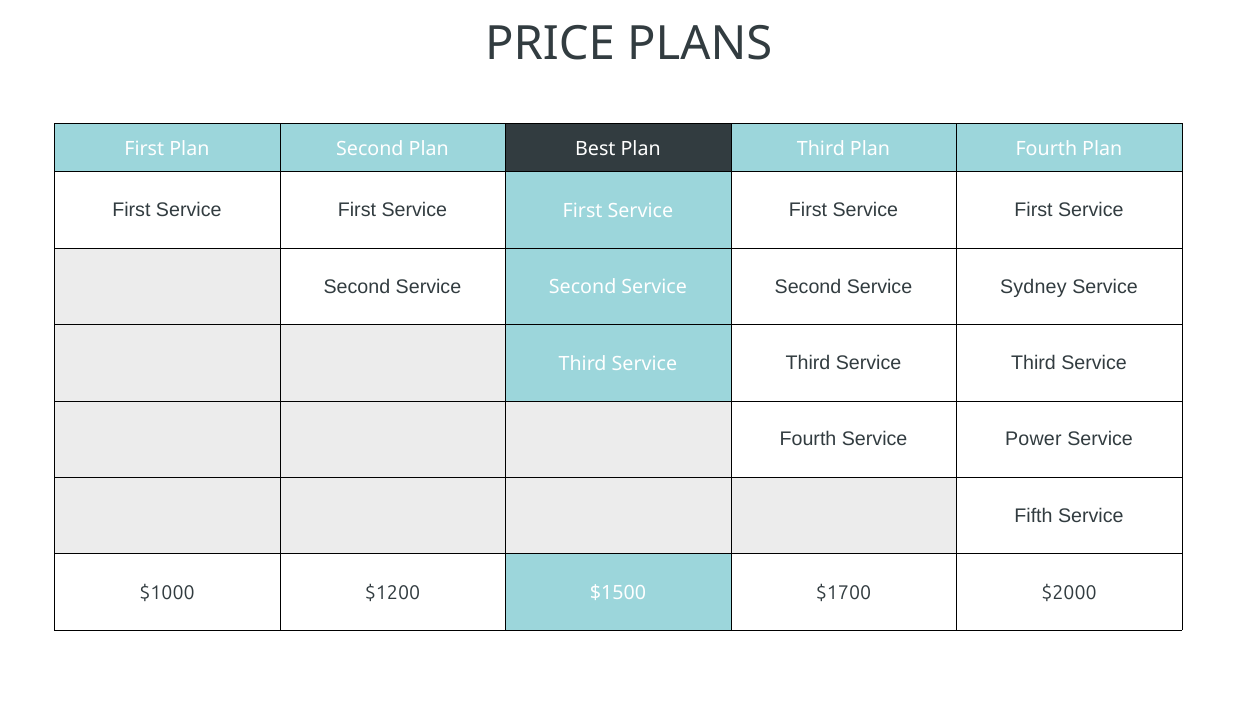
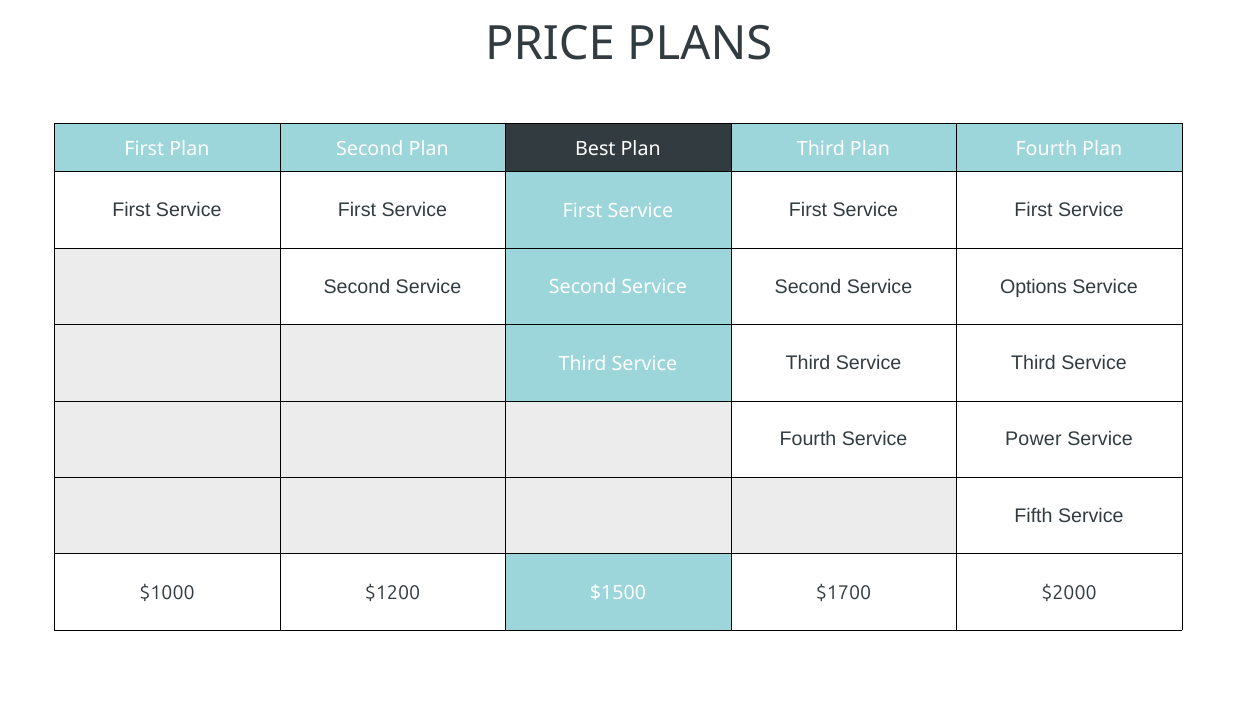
Sydney: Sydney -> Options
